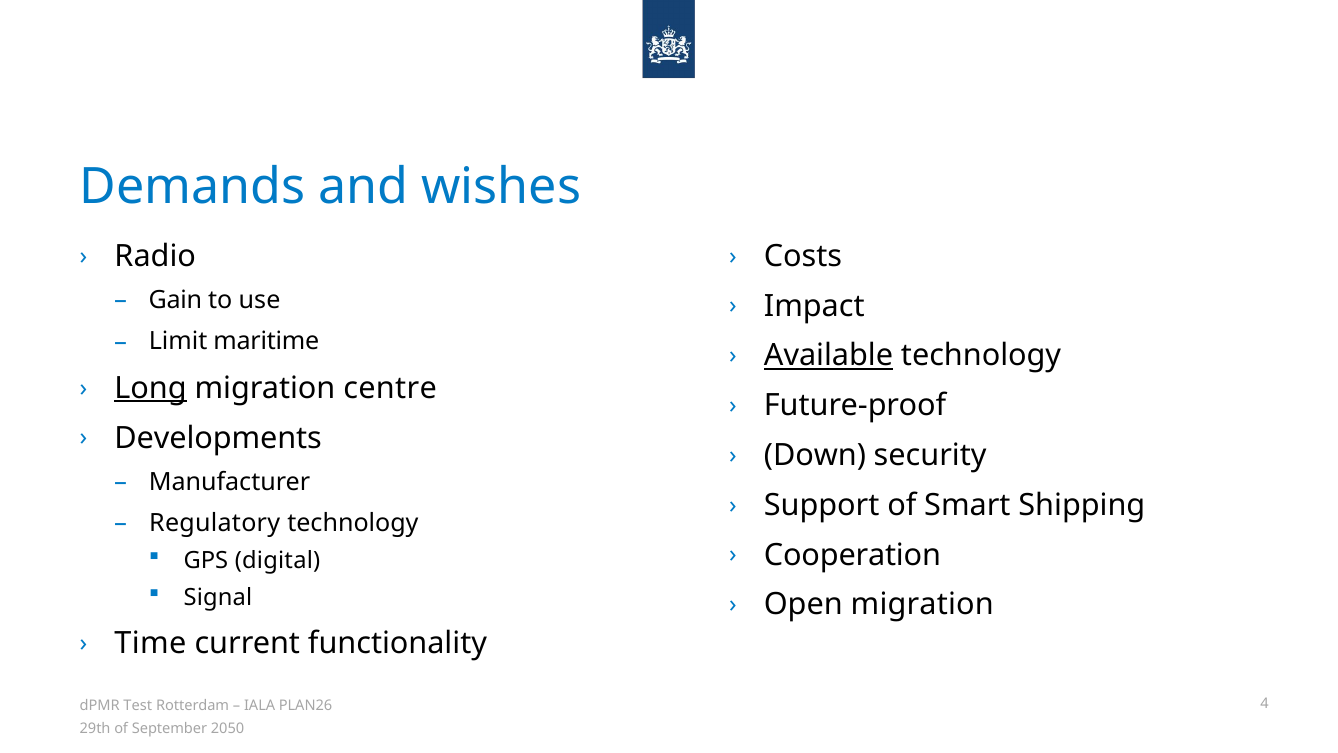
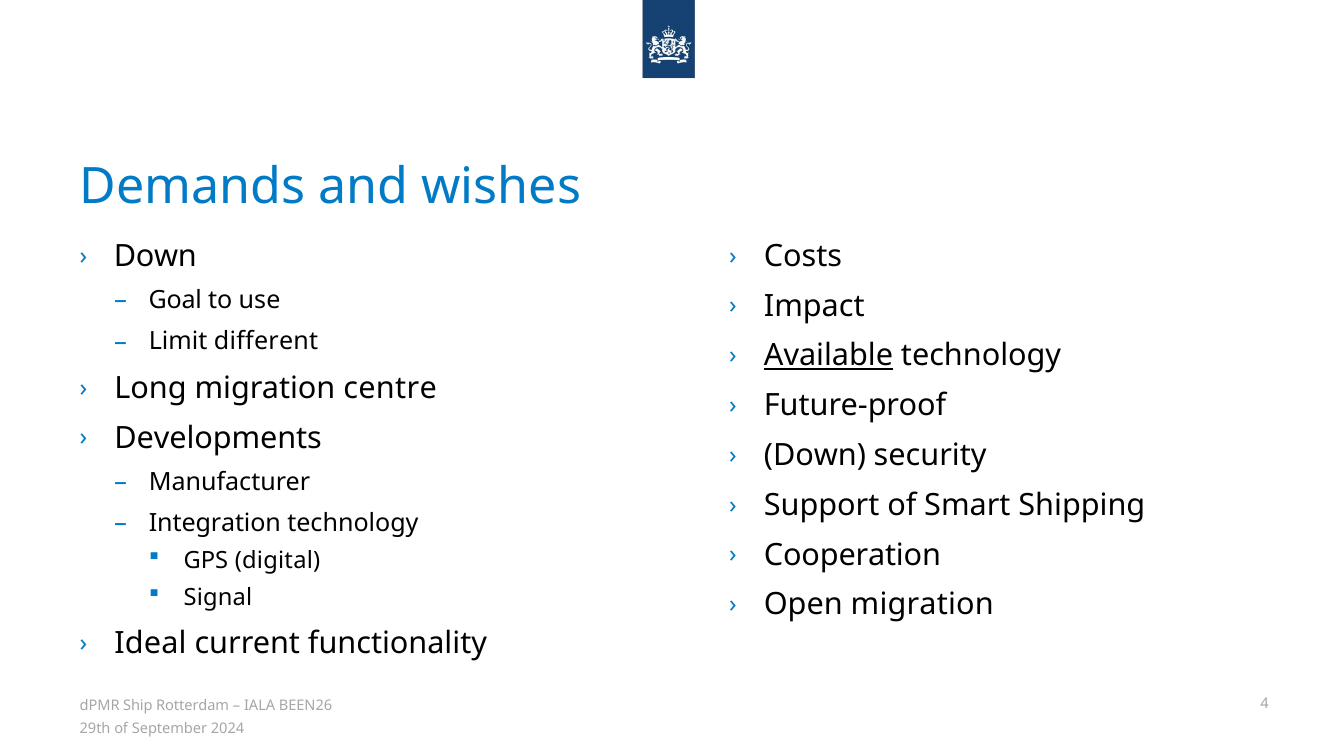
Radio at (155, 256): Radio -> Down
Gain: Gain -> Goal
maritime: maritime -> different
Long underline: present -> none
Regulatory: Regulatory -> Integration
Time: Time -> Ideal
Test: Test -> Ship
PLAN26: PLAN26 -> BEEN26
2050: 2050 -> 2024
